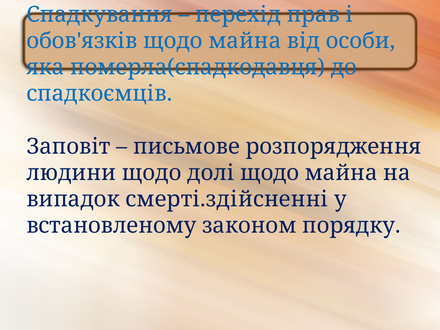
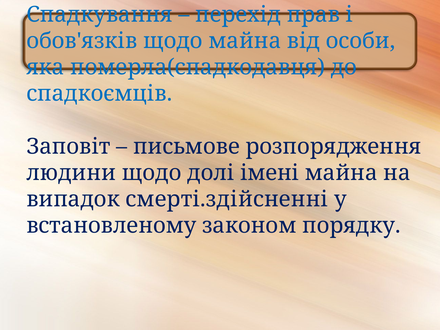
долі щодо: щодо -> імені
